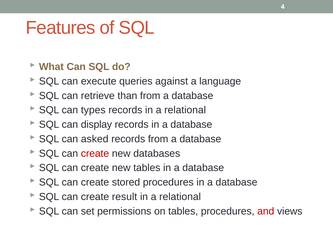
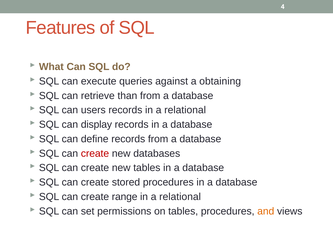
language: language -> obtaining
types: types -> users
asked: asked -> define
result: result -> range
and colour: red -> orange
